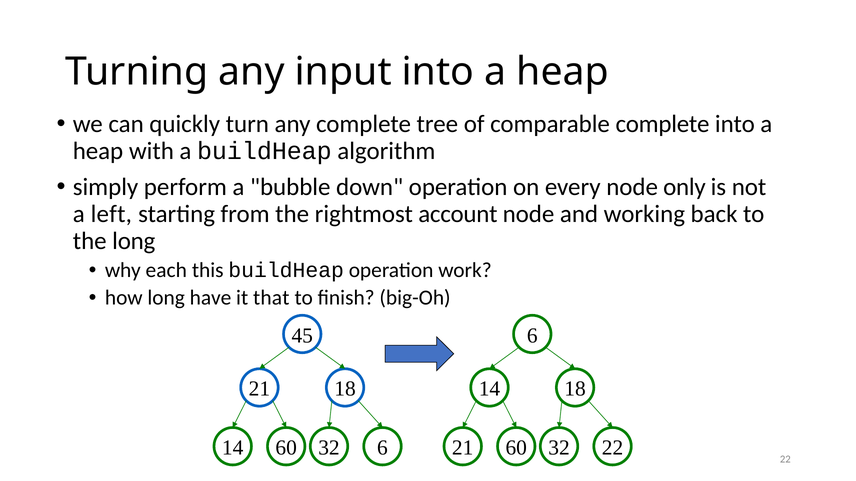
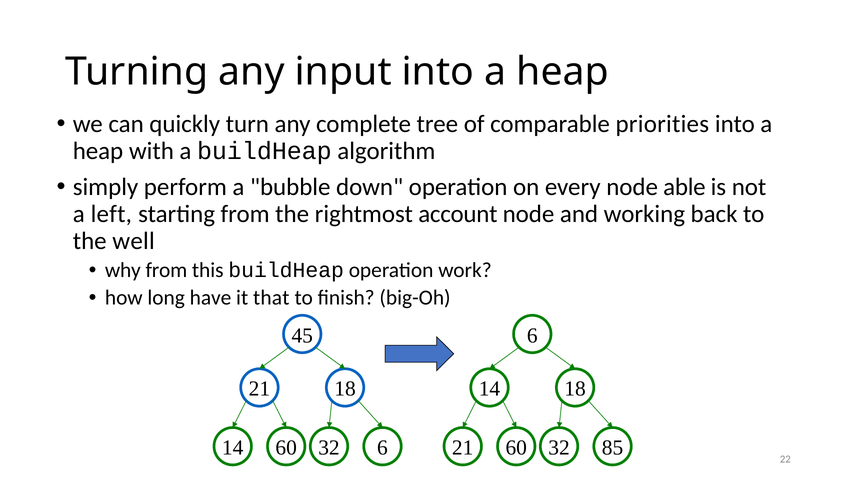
comparable complete: complete -> priorities
only: only -> able
the long: long -> well
why each: each -> from
32 22: 22 -> 85
